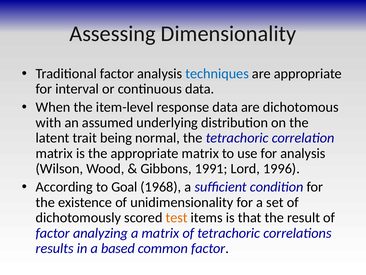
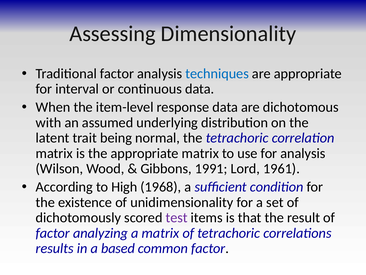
1996: 1996 -> 1961
Goal: Goal -> High
test colour: orange -> purple
